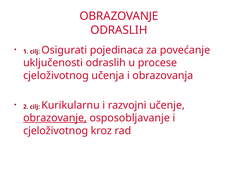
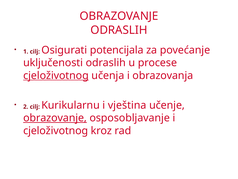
pojedinaca: pojedinaca -> potencijala
cjeloživotnog at (56, 75) underline: none -> present
razvojni: razvojni -> vještina
